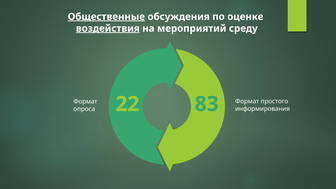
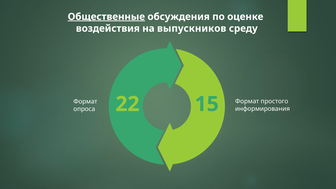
воздействия underline: present -> none
мероприятий: мероприятий -> выпускников
83: 83 -> 15
